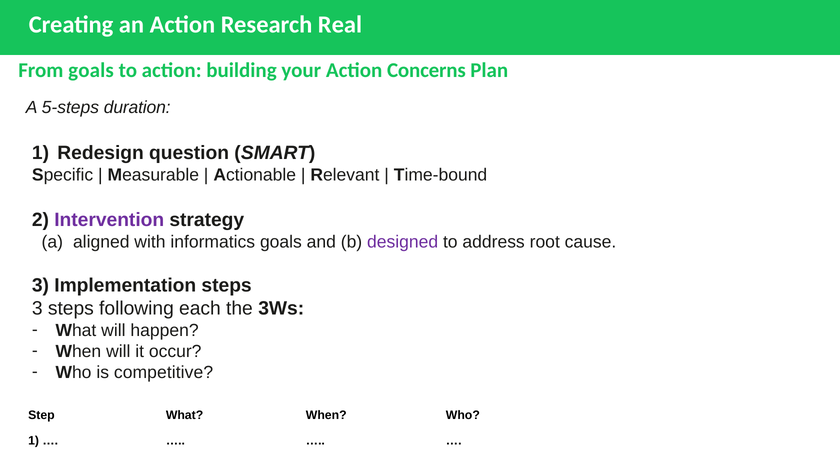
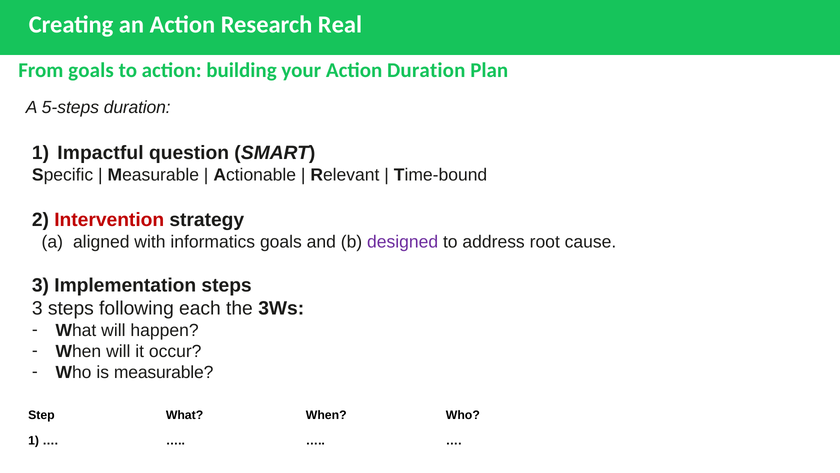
Action Concerns: Concerns -> Duration
Redesign: Redesign -> Impactful
Intervention colour: purple -> red
is competitive: competitive -> measurable
